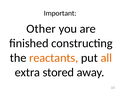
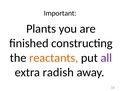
Other: Other -> Plants
all colour: orange -> purple
stored: stored -> radish
